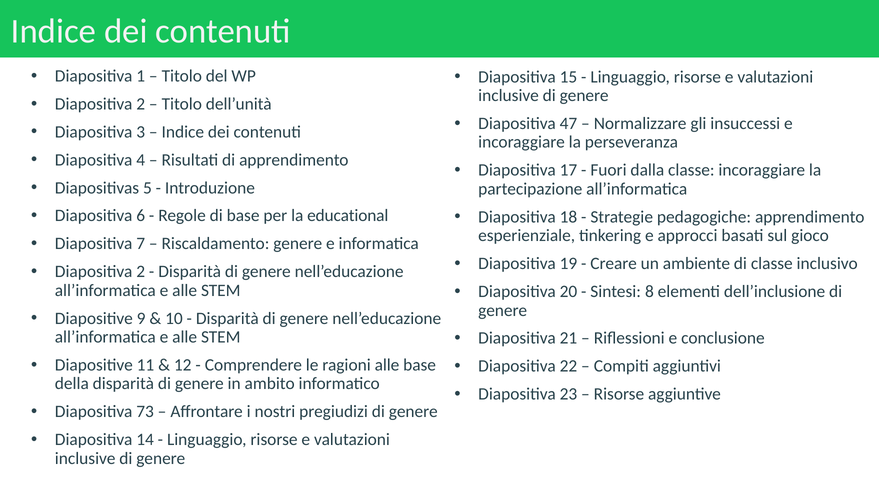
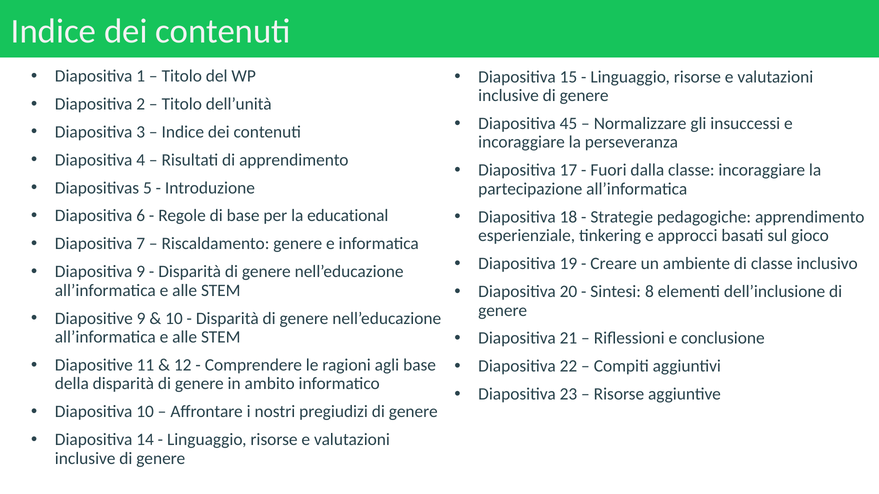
47: 47 -> 45
2 at (141, 272): 2 -> 9
ragioni alle: alle -> agli
Diapositiva 73: 73 -> 10
